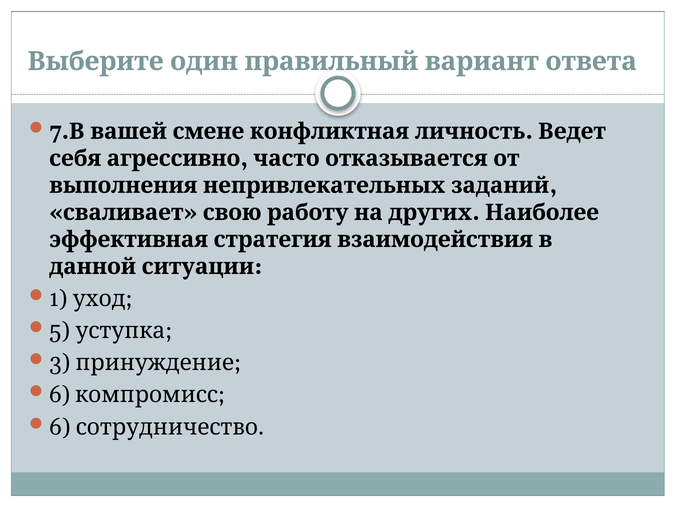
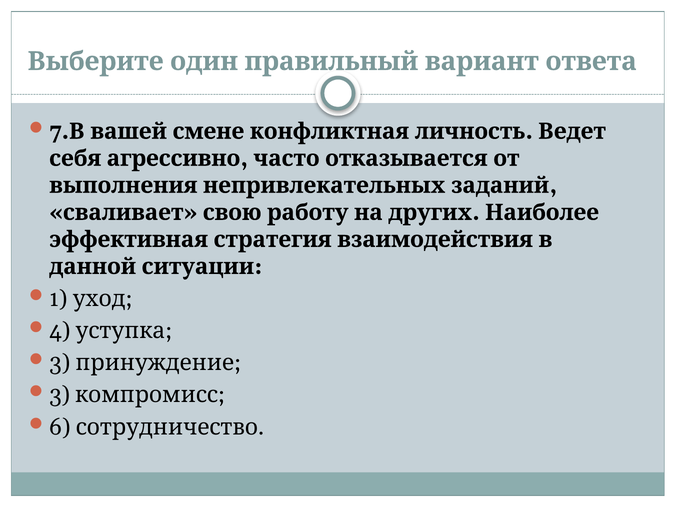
5: 5 -> 4
6 at (60, 395): 6 -> 3
